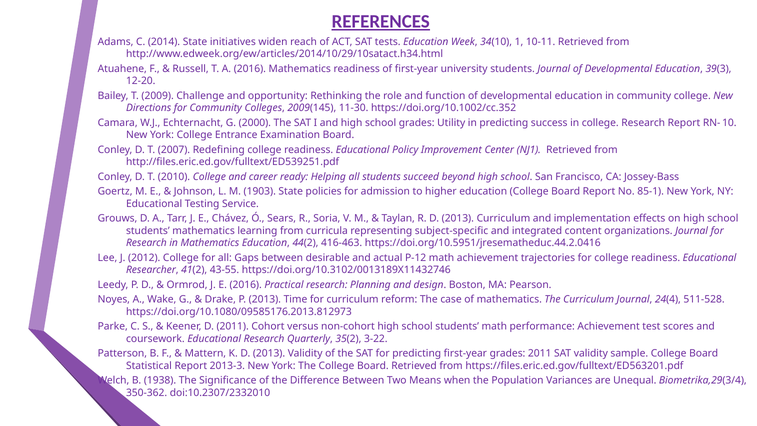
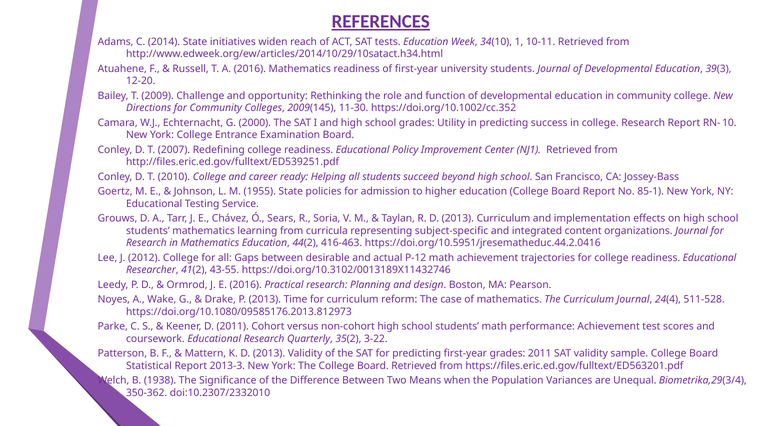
1903: 1903 -> 1955
